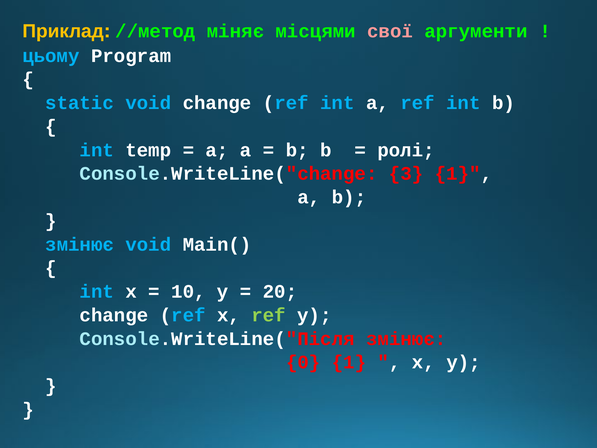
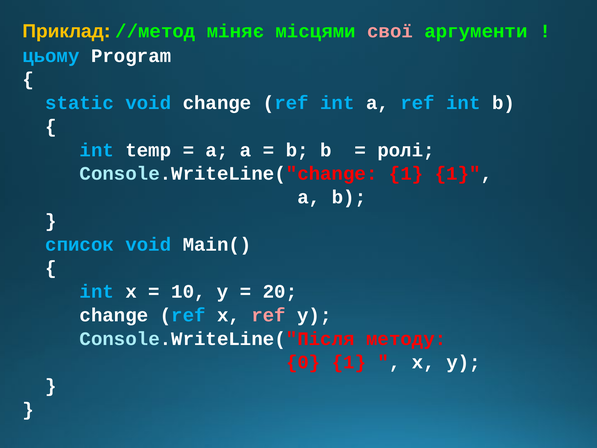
Console.WriteLine("change 3: 3 -> 1
змінює at (80, 244): змінює -> список
ref at (269, 315) colour: light green -> pink
Console.WriteLine("Після змінює: змінює -> методу
